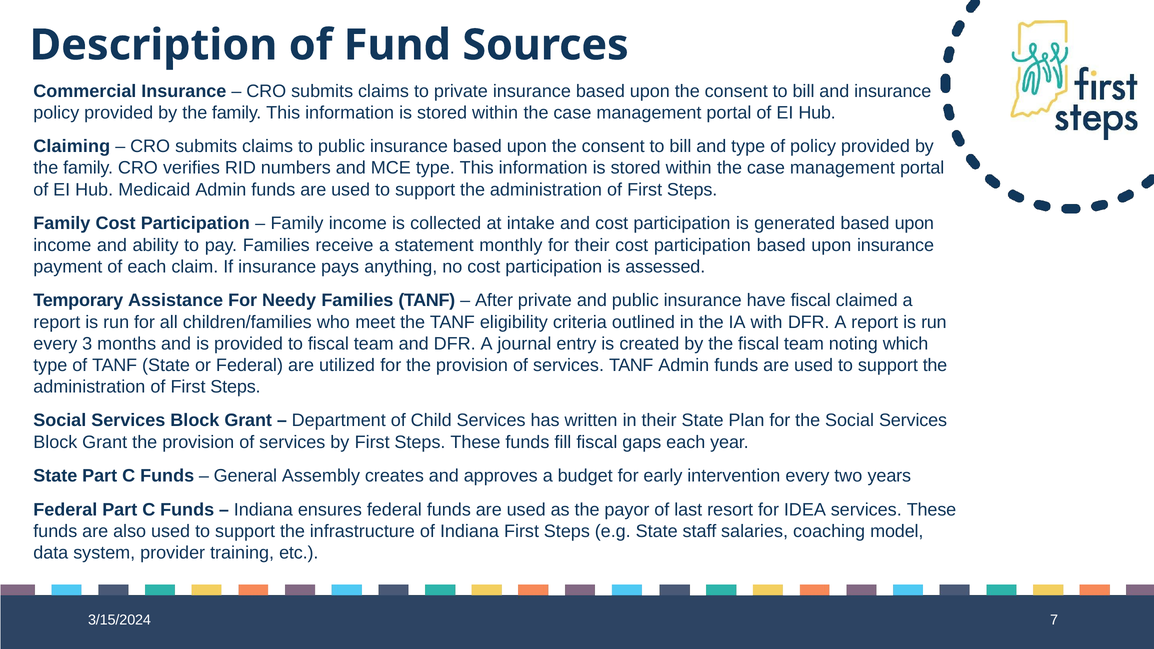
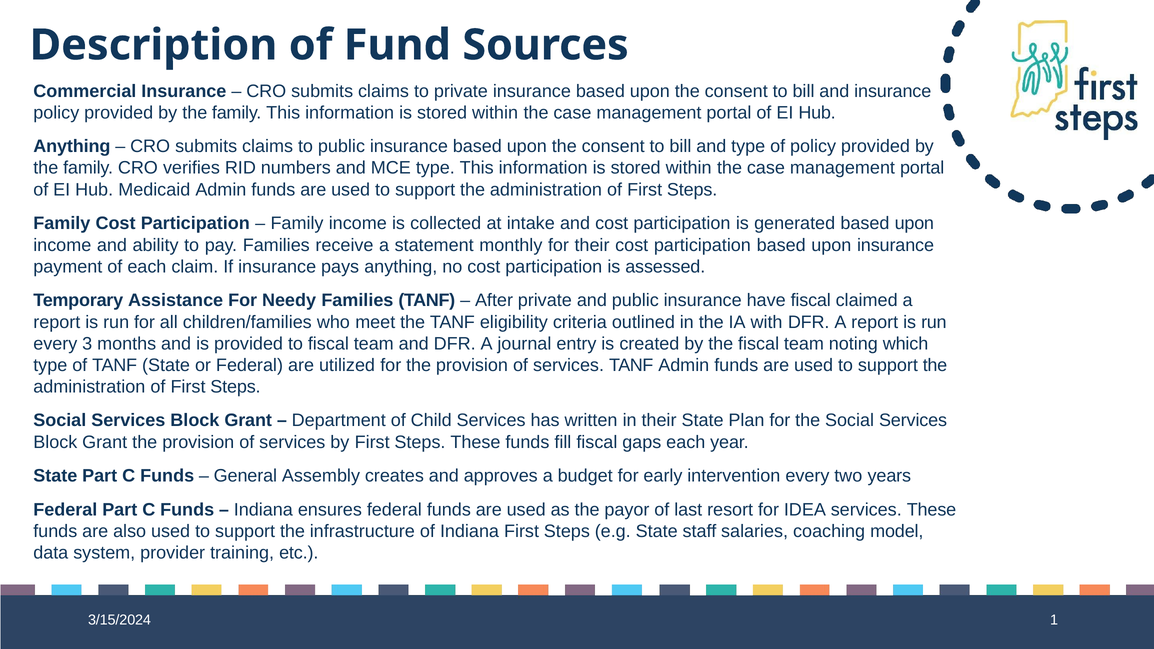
Claiming at (72, 146): Claiming -> Anything
7: 7 -> 1
